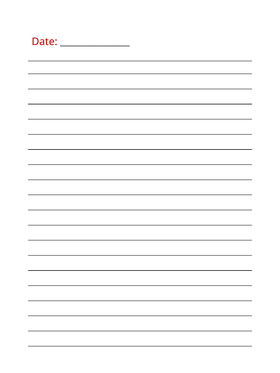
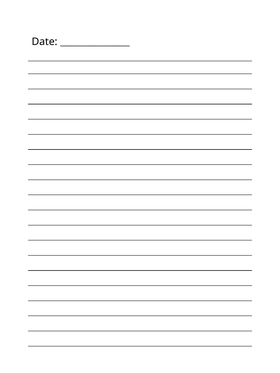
Date colour: red -> black
